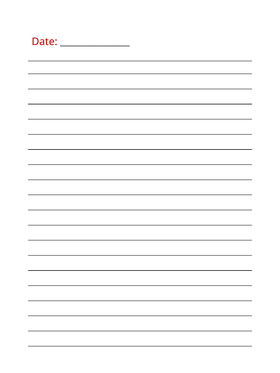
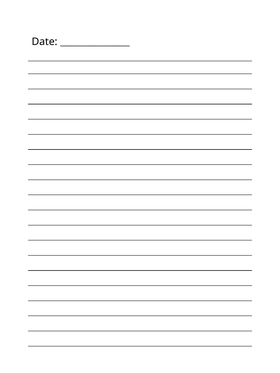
Date colour: red -> black
